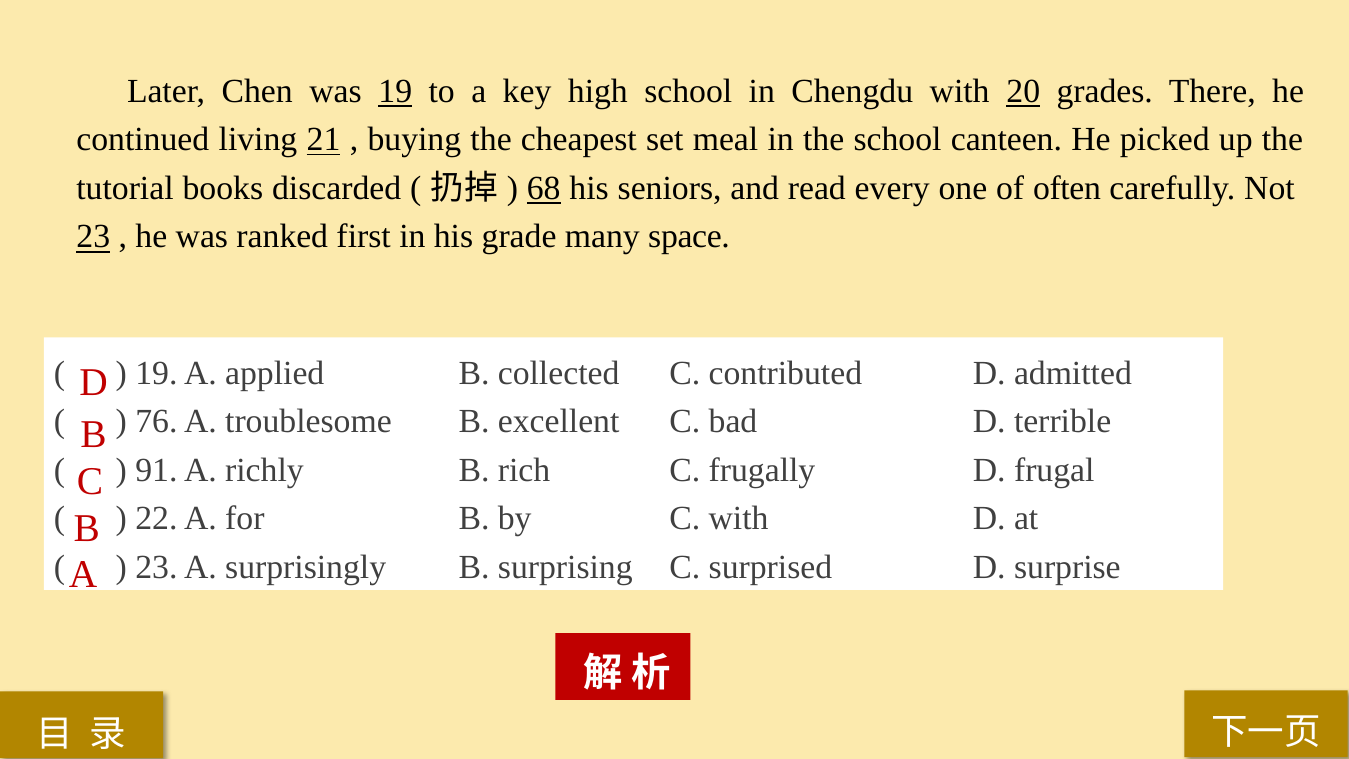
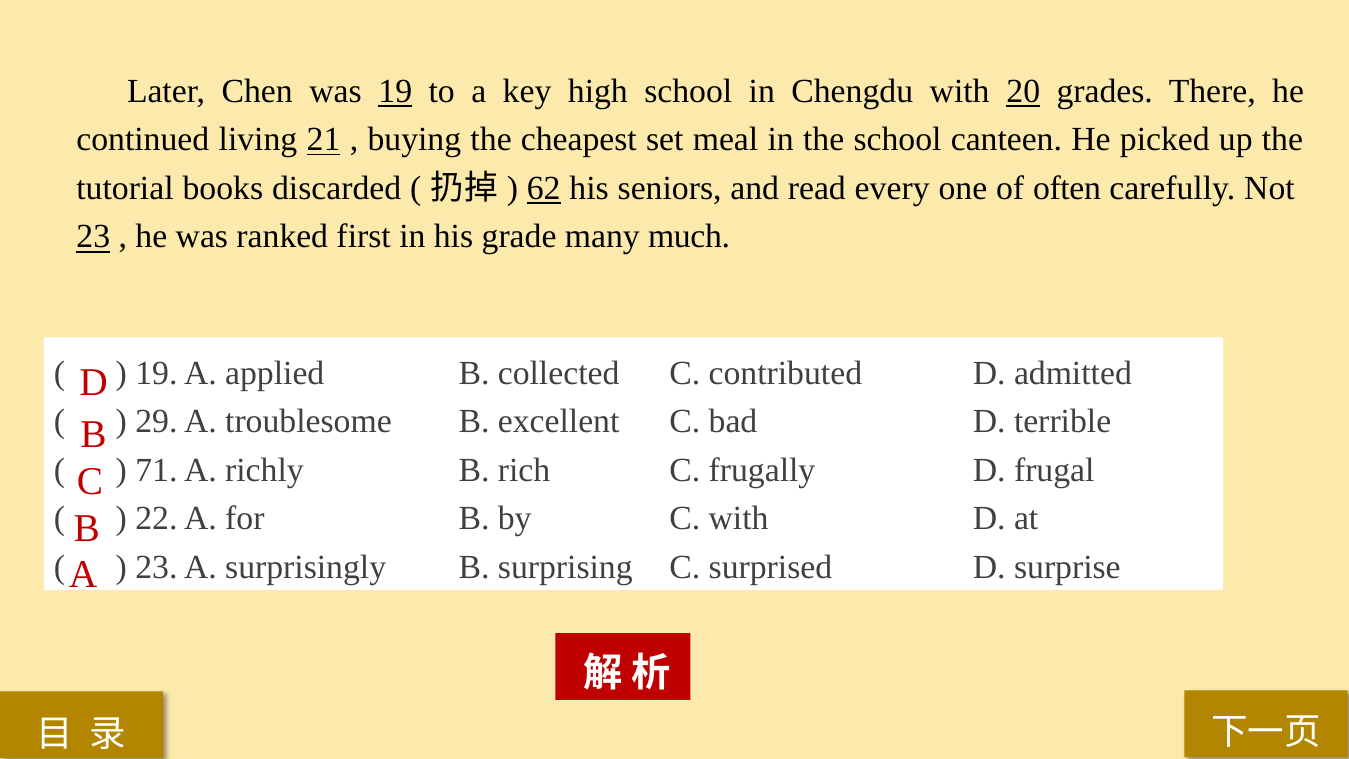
68: 68 -> 62
space: space -> much
76: 76 -> 29
91: 91 -> 71
